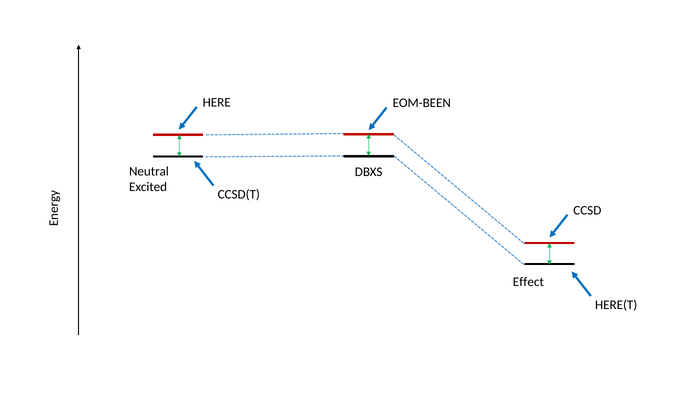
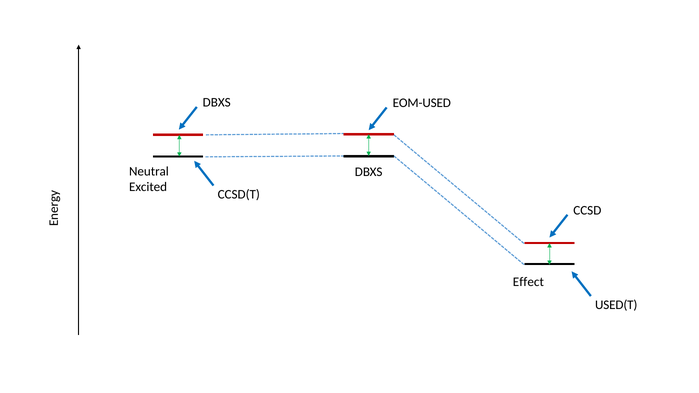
HERE at (217, 103): HERE -> DBXS
EOM-BEEN: EOM-BEEN -> EOM-USED
HERE(T: HERE(T -> USED(T
